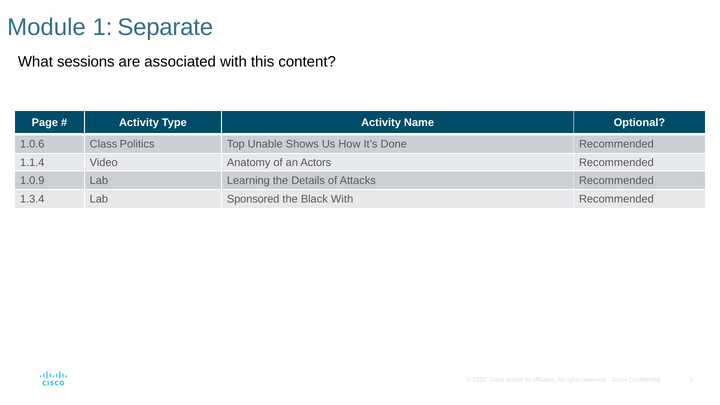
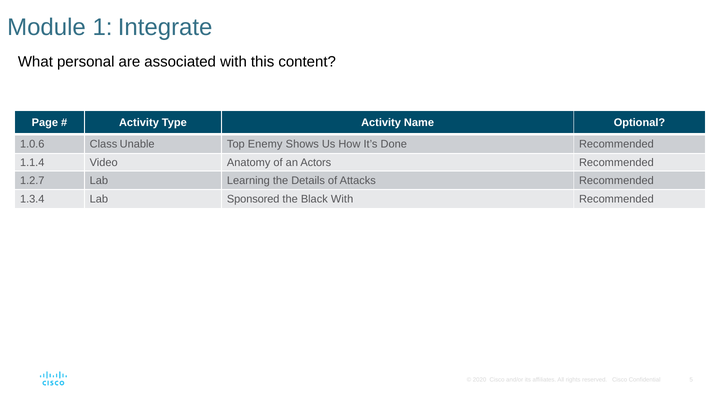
Separate: Separate -> Integrate
sessions: sessions -> personal
Politics: Politics -> Unable
Unable: Unable -> Enemy
1.0.9: 1.0.9 -> 1.2.7
